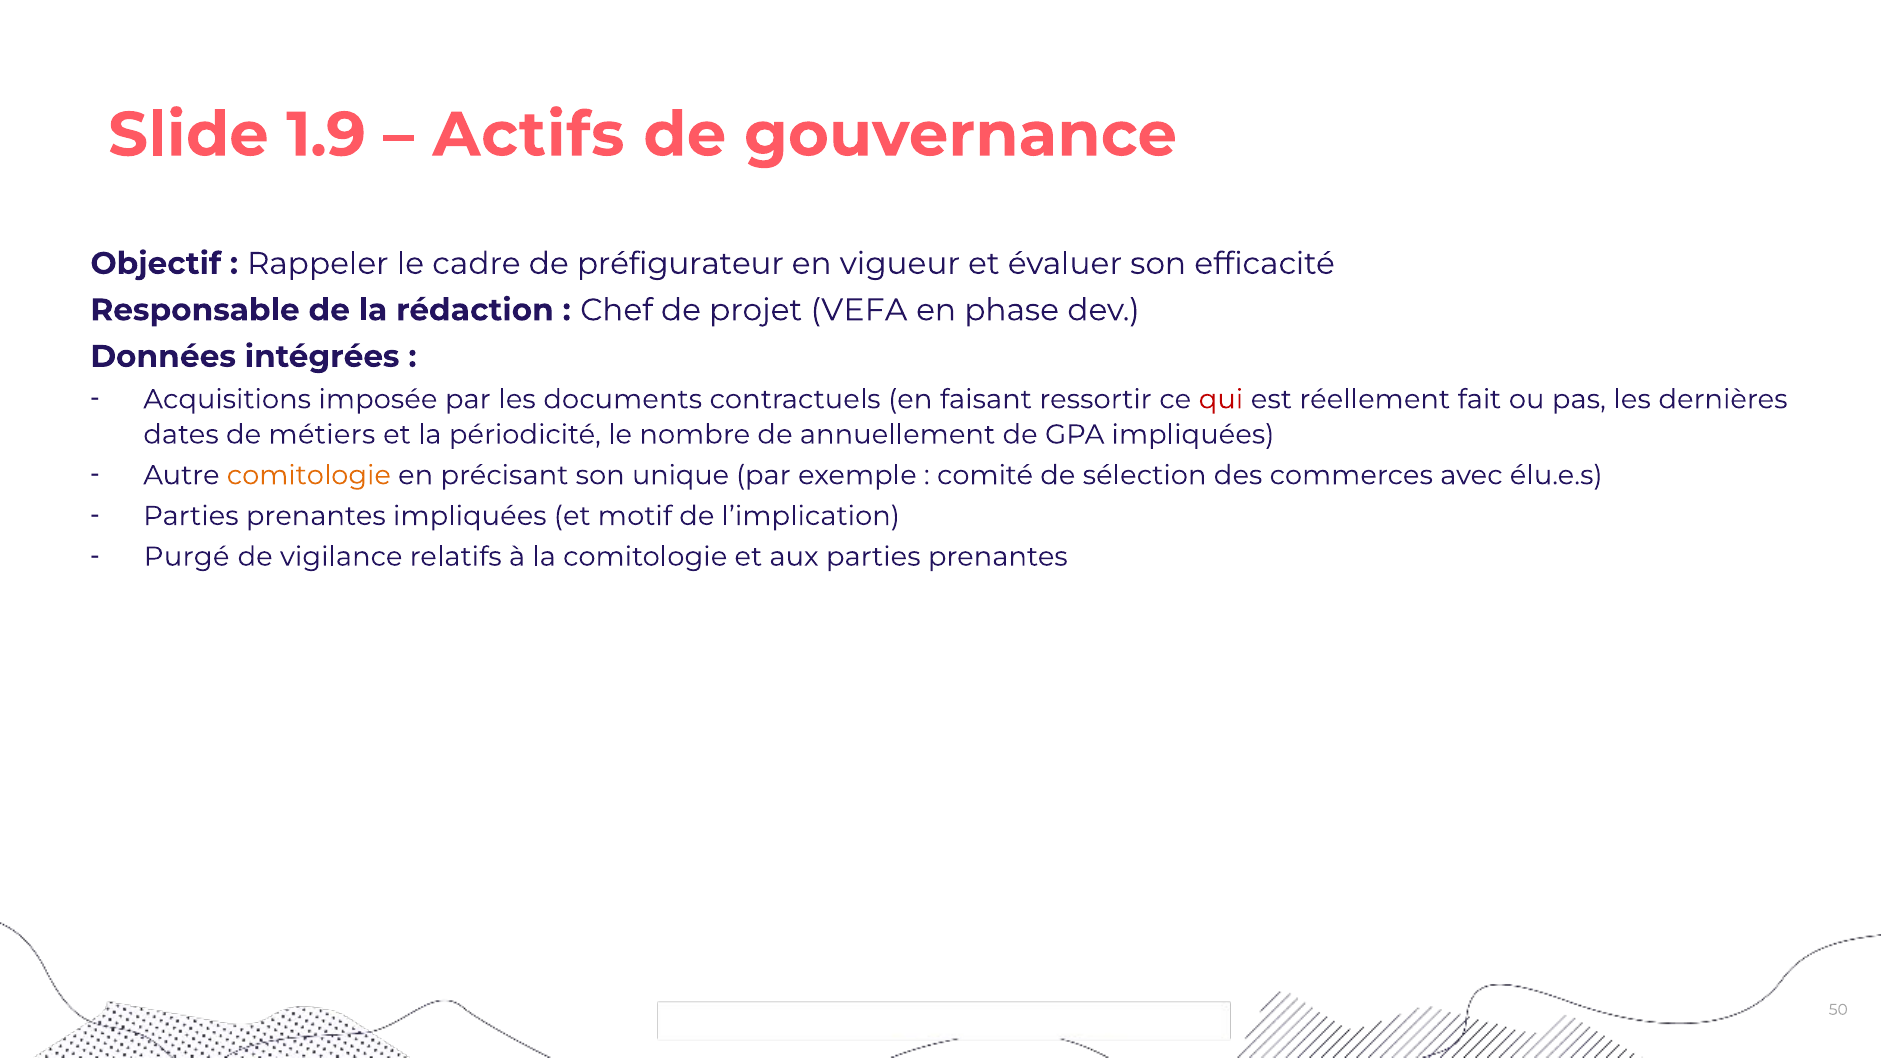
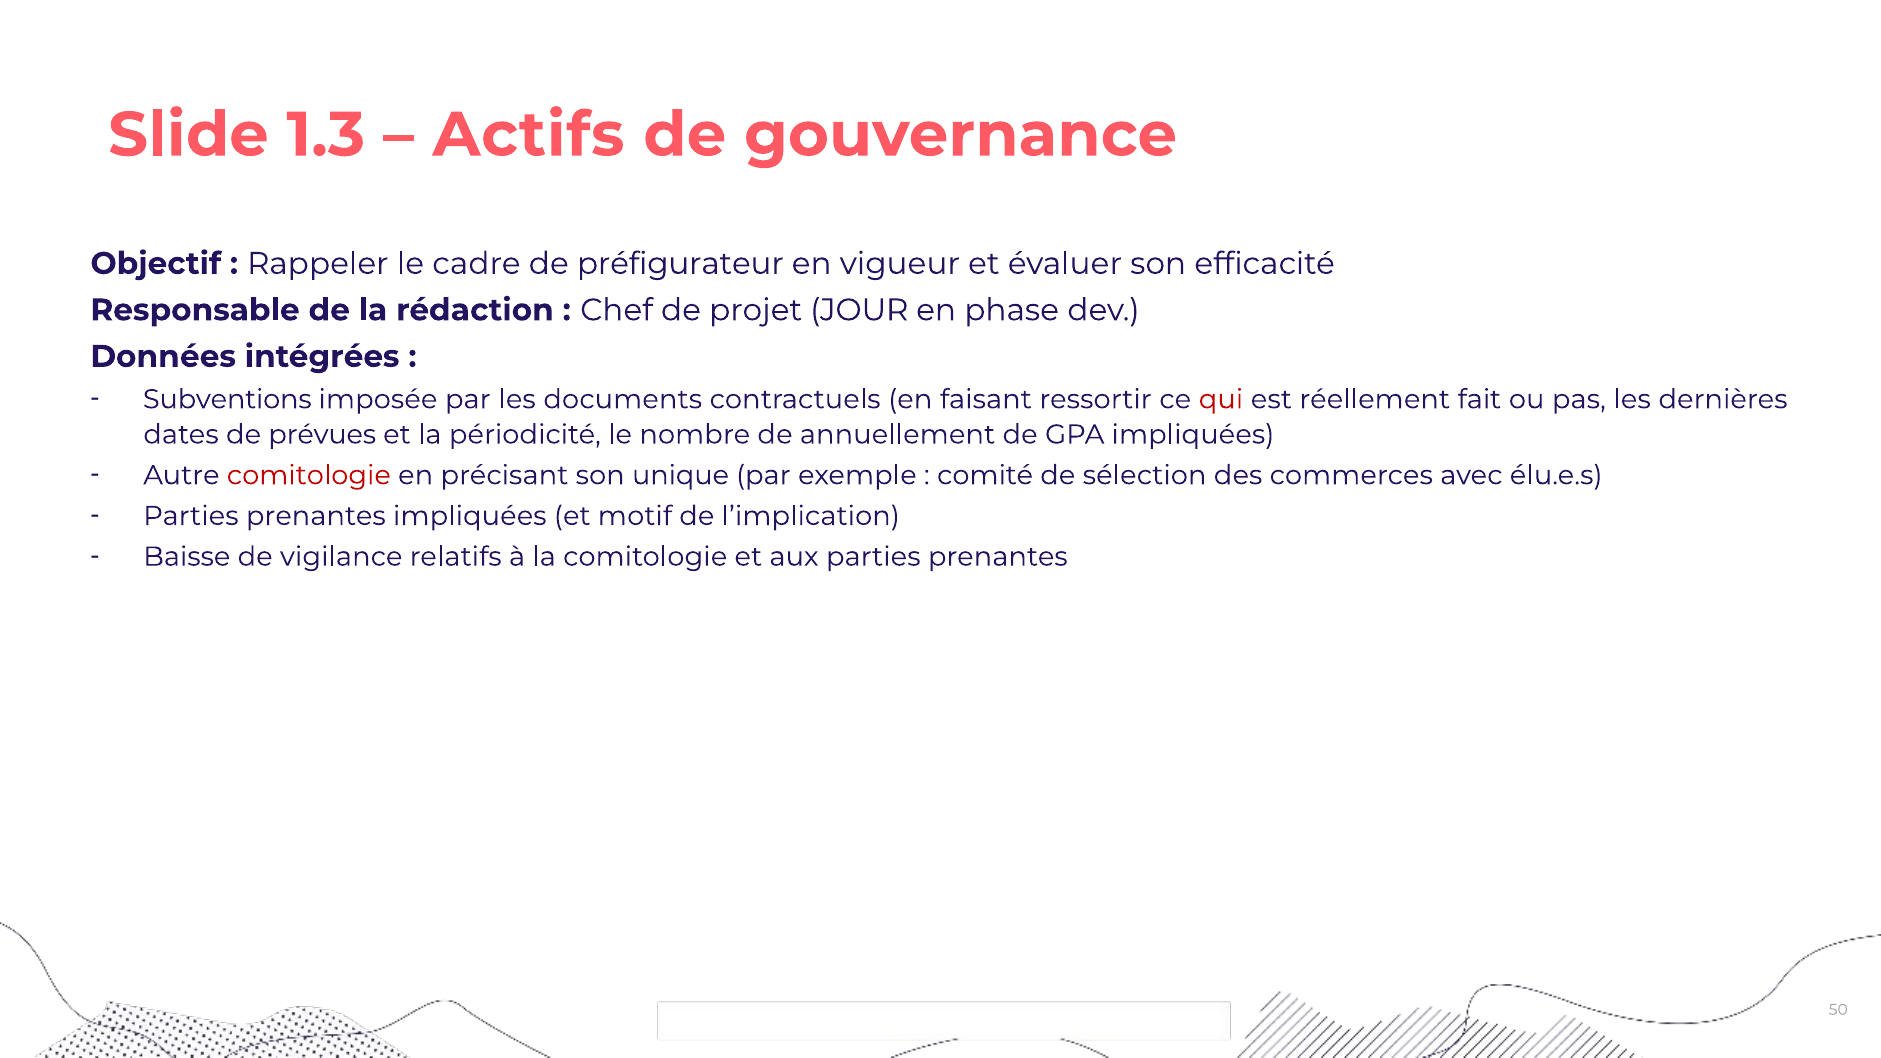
1.9: 1.9 -> 1.3
VEFA: VEFA -> JOUR
Acquisitions: Acquisitions -> Subventions
métiers: métiers -> prévues
comitologie at (309, 475) colour: orange -> red
Purgé: Purgé -> Baisse
